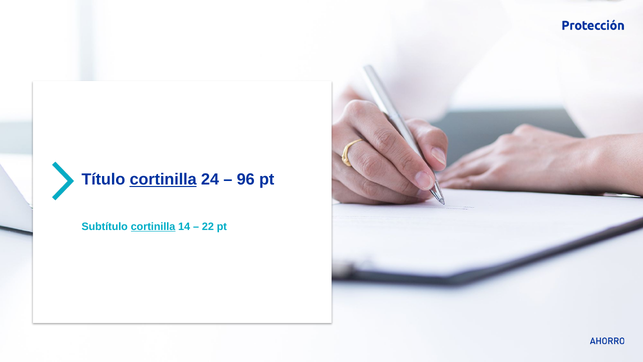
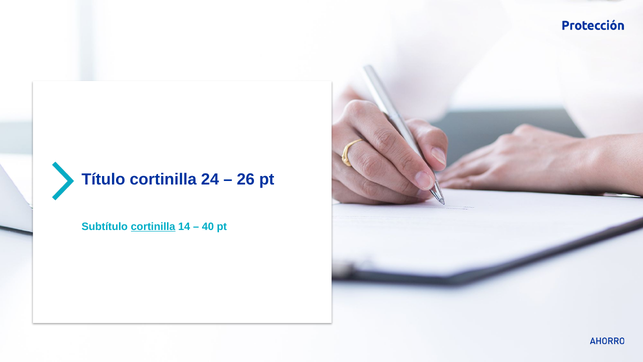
cortinilla at (163, 180) underline: present -> none
96: 96 -> 26
22: 22 -> 40
